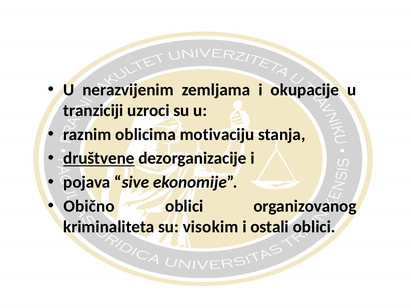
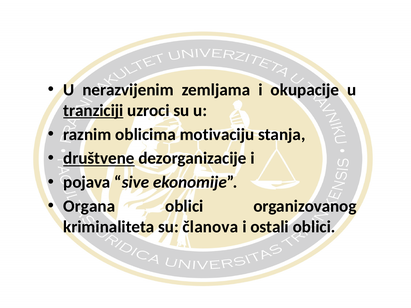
tranziciji underline: none -> present
Obično: Obično -> Organa
visokim: visokim -> članova
